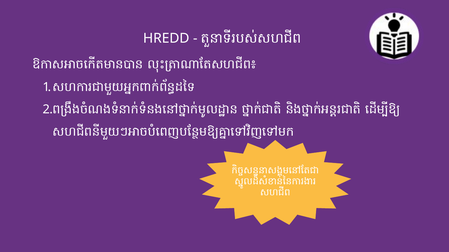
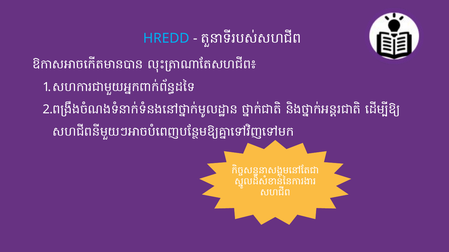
HREDD colour: white -> light blue
